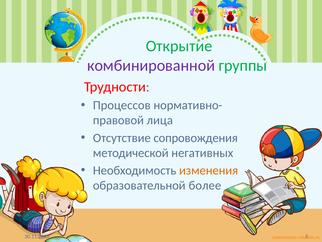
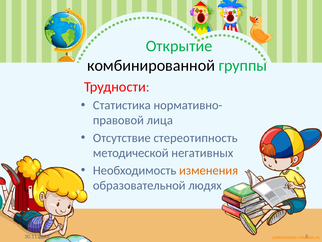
комбинированной colour: purple -> black
Процессов: Процессов -> Статистика
сопровождения: сопровождения -> стереотипность
более: более -> людях
